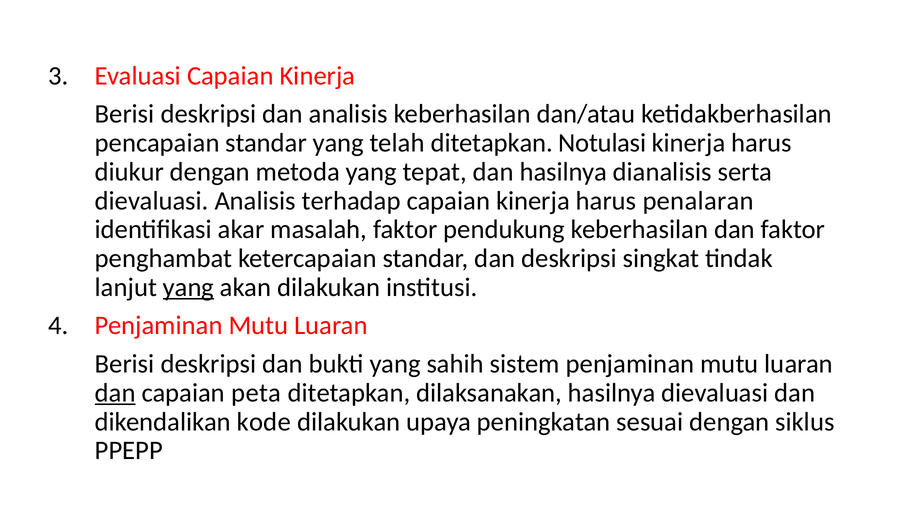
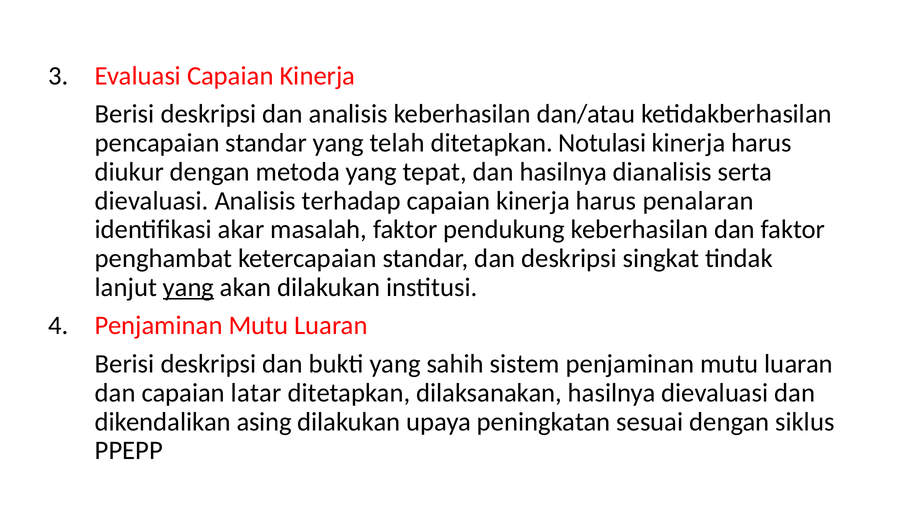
dan at (115, 393) underline: present -> none
peta: peta -> latar
kode: kode -> asing
